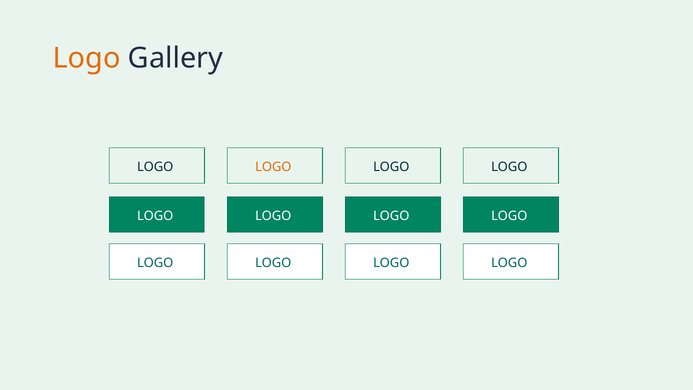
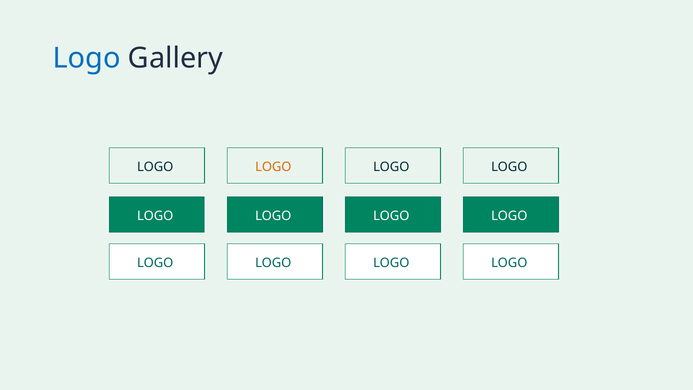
Logo at (87, 58) colour: orange -> blue
